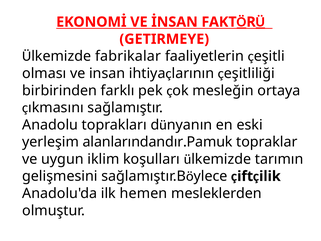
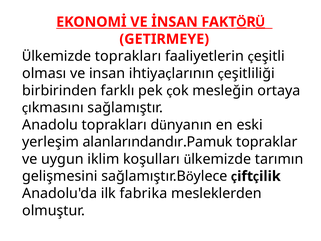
fabrikalar at (128, 56): fabrikalar -> toprakları
hemen: hemen -> fabrika
